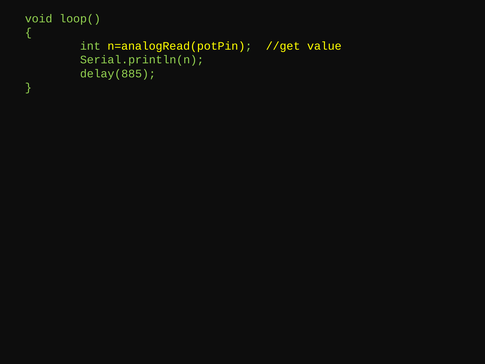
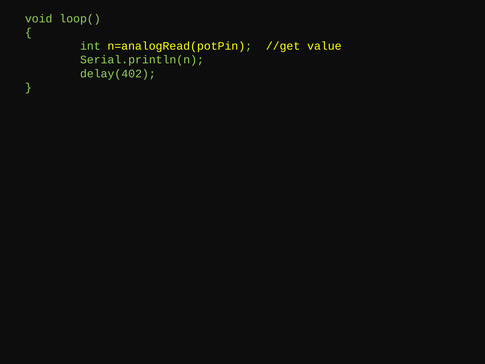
delay(885: delay(885 -> delay(402
